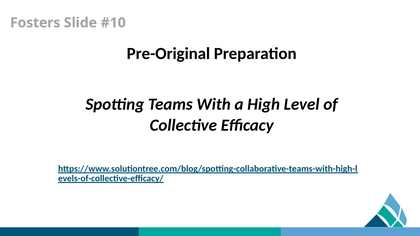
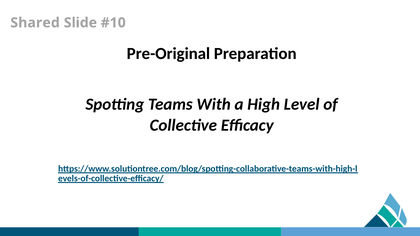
Fosters: Fosters -> Shared
